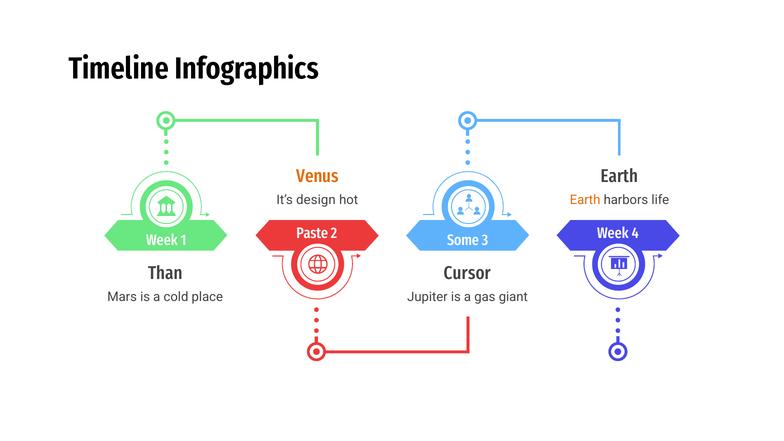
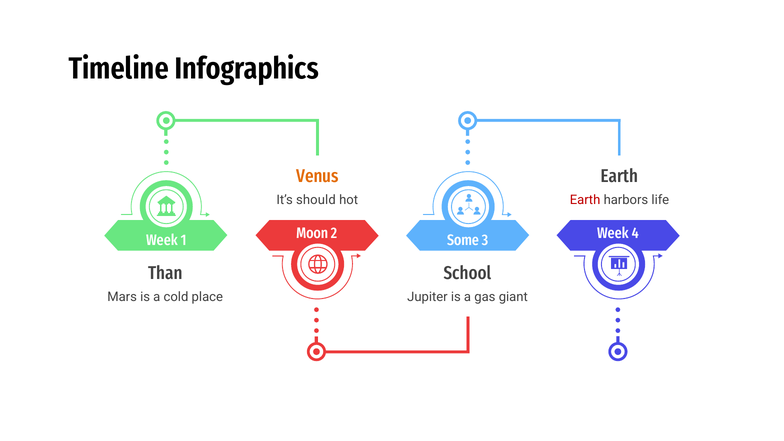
design: design -> should
Earth at (585, 200) colour: orange -> red
Paste: Paste -> Moon
Cursor: Cursor -> School
